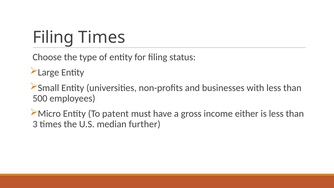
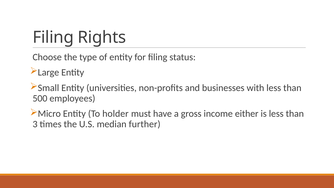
Filing Times: Times -> Rights
patent: patent -> holder
